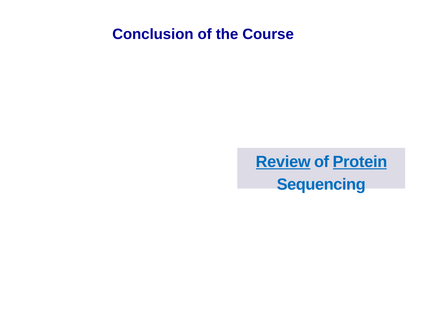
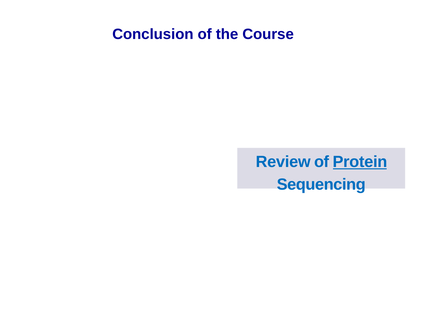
Review underline: present -> none
